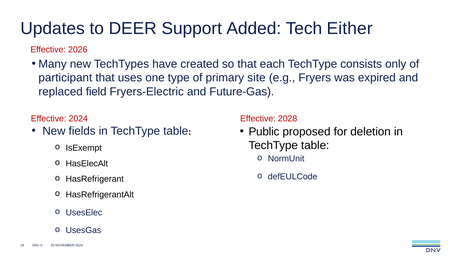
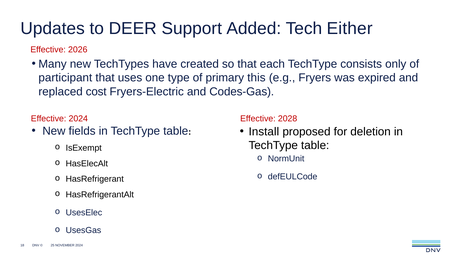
site: site -> this
field: field -> cost
Future-Gas: Future-Gas -> Codes-Gas
Public: Public -> Install
